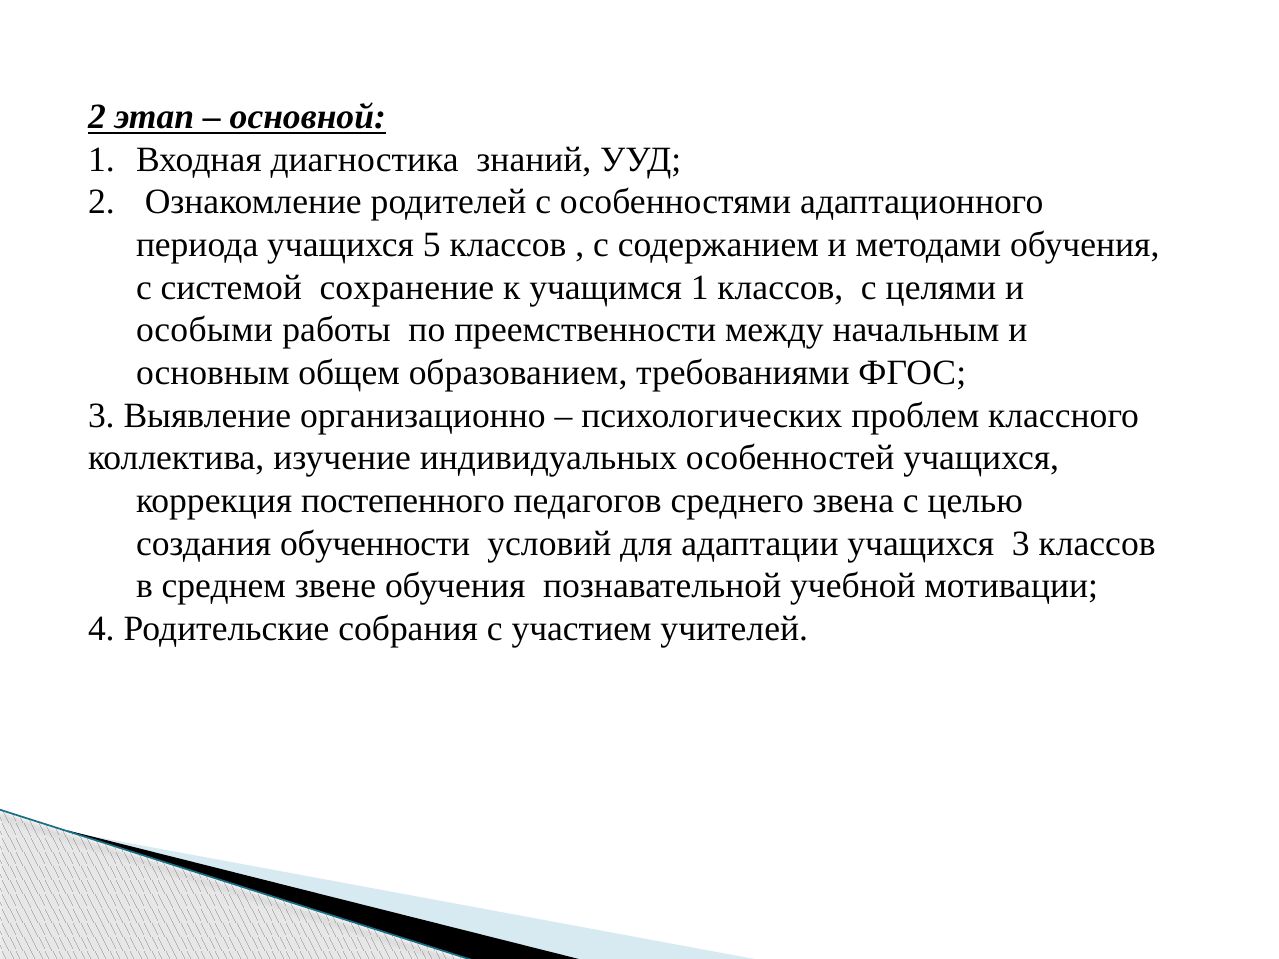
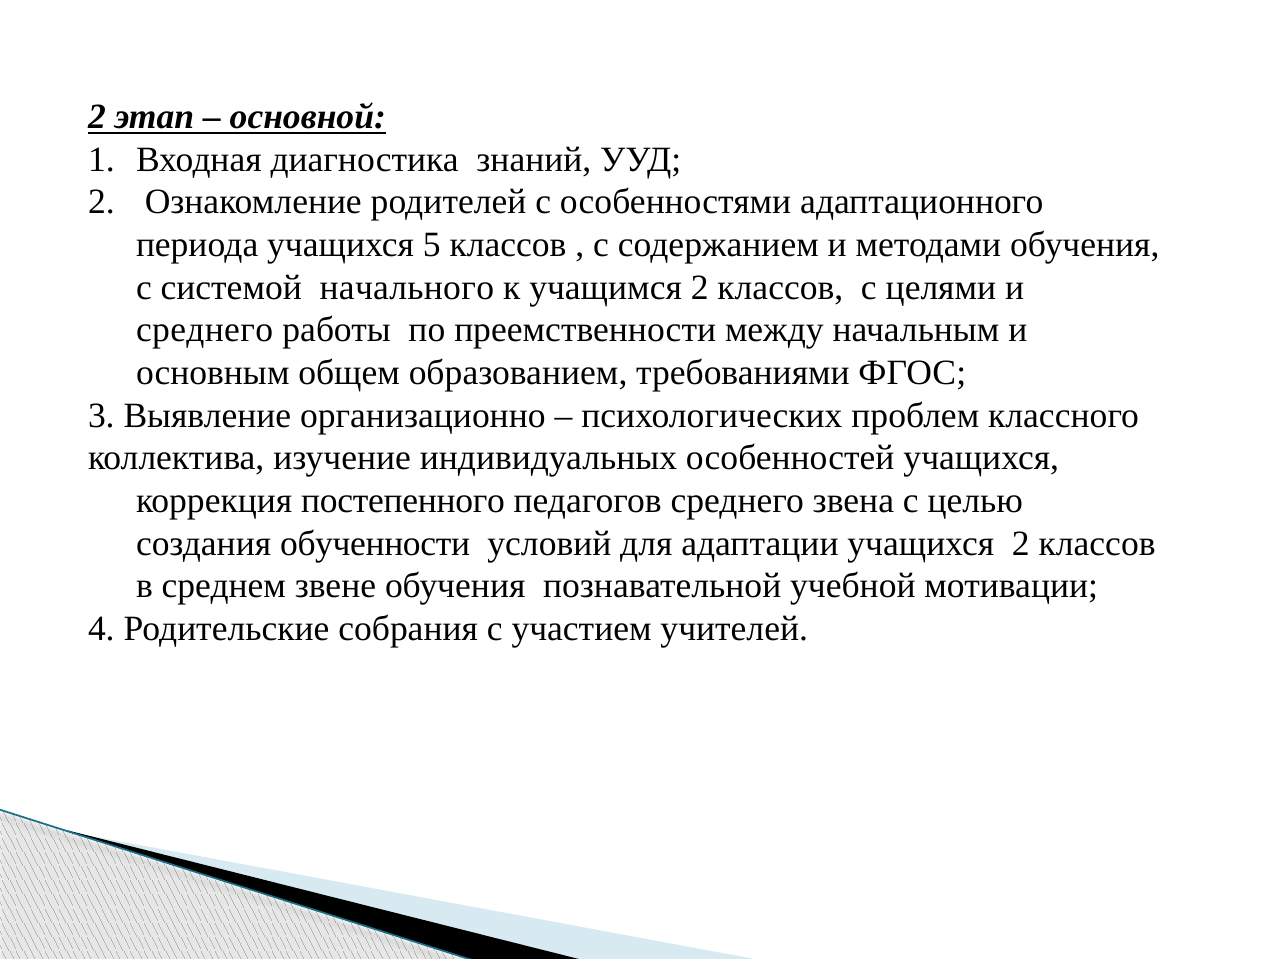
сохранение: сохранение -> начального
учащимся 1: 1 -> 2
особыми at (205, 330): особыми -> среднего
учащихся 3: 3 -> 2
